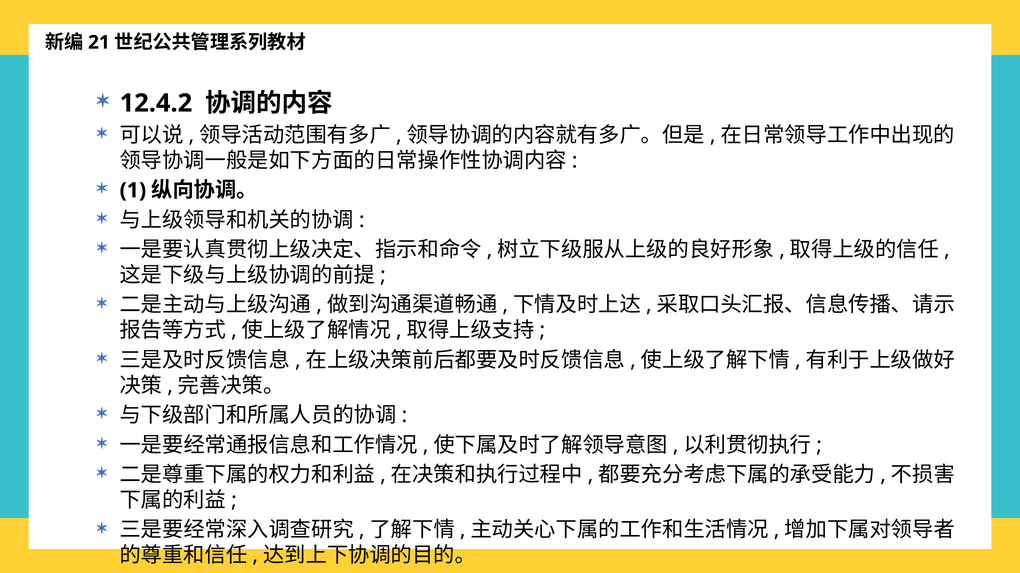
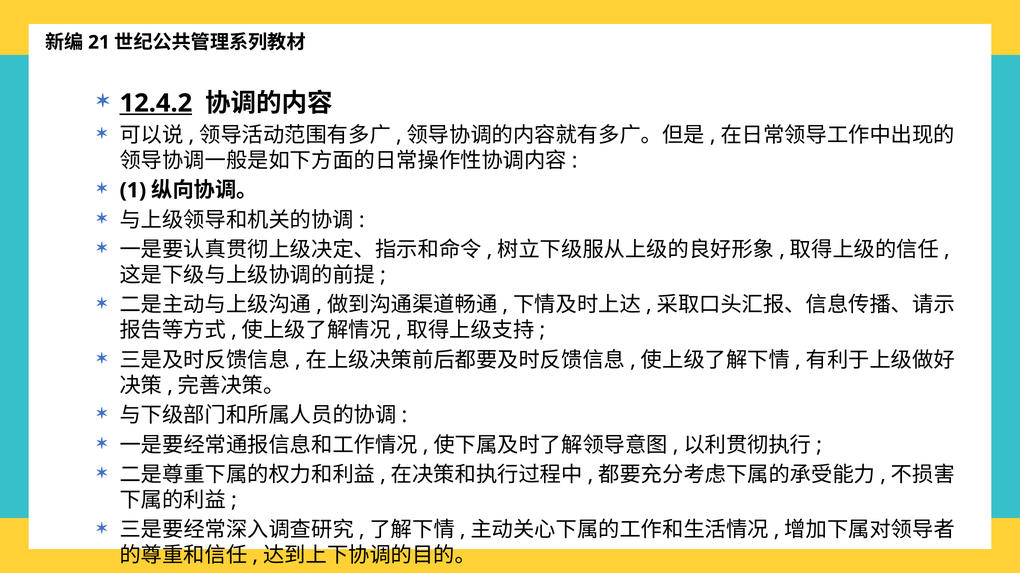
12.4.2 underline: none -> present
